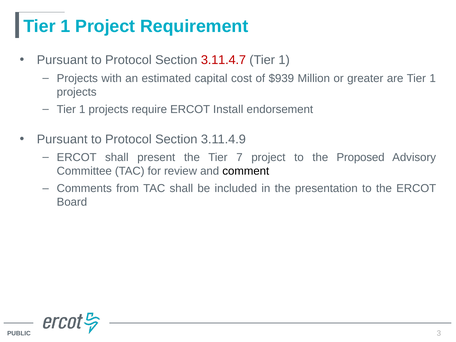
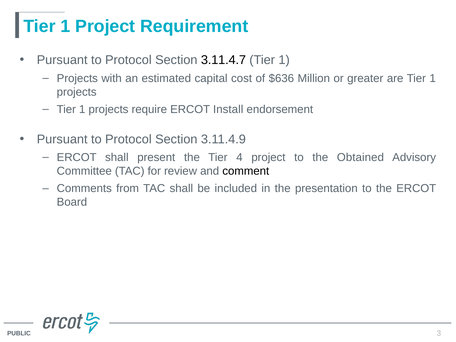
3.11.4.7 colour: red -> black
$939: $939 -> $636
7: 7 -> 4
Proposed: Proposed -> Obtained
